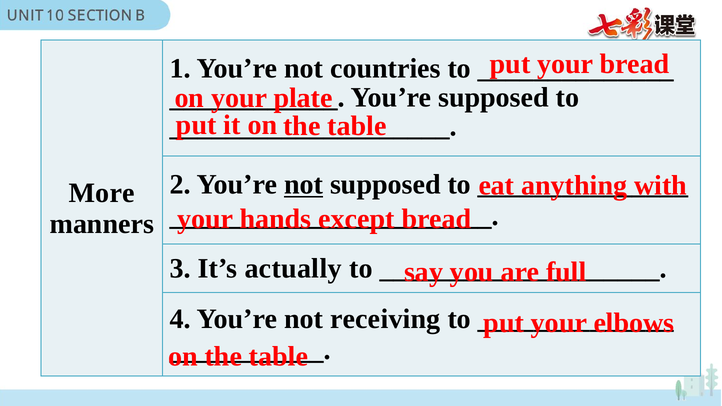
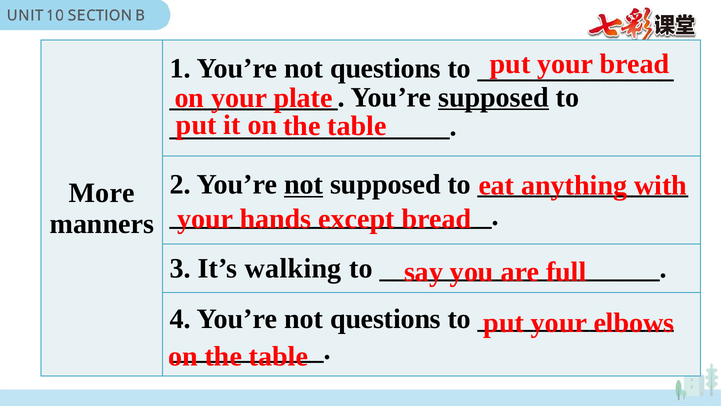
1 You’re not countries: countries -> questions
supposed at (494, 97) underline: none -> present
actually: actually -> walking
4 You’re not receiving: receiving -> questions
